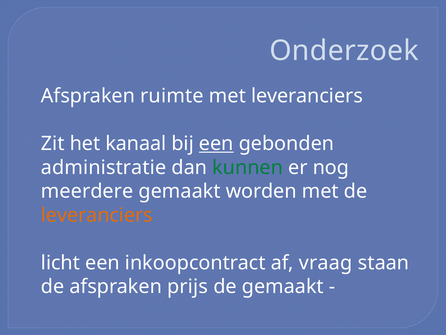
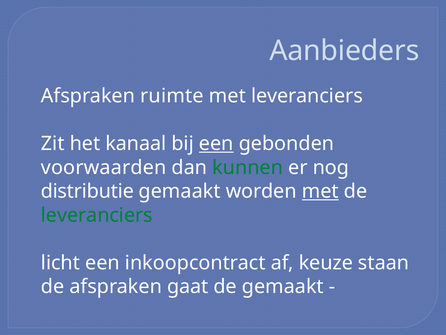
Onderzoek: Onderzoek -> Aanbieders
administratie: administratie -> voorwaarden
meerdere: meerdere -> distributie
met at (320, 191) underline: none -> present
leveranciers at (97, 215) colour: orange -> green
vraag: vraag -> keuze
prijs: prijs -> gaat
